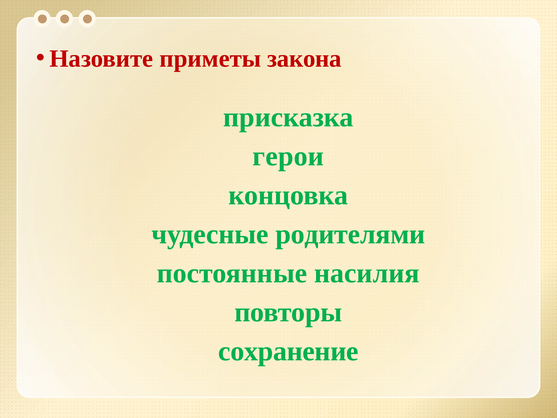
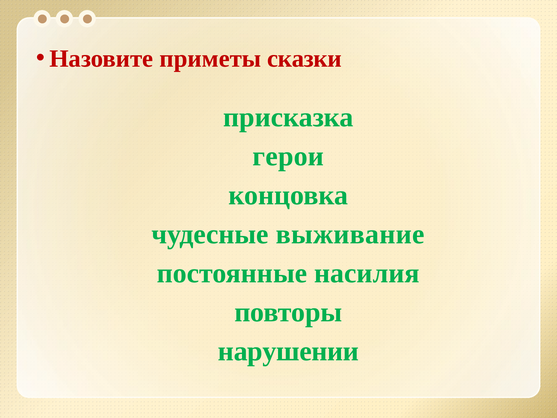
закона: закона -> сказки
родителями: родителями -> выживание
сохранение: сохранение -> нарушении
